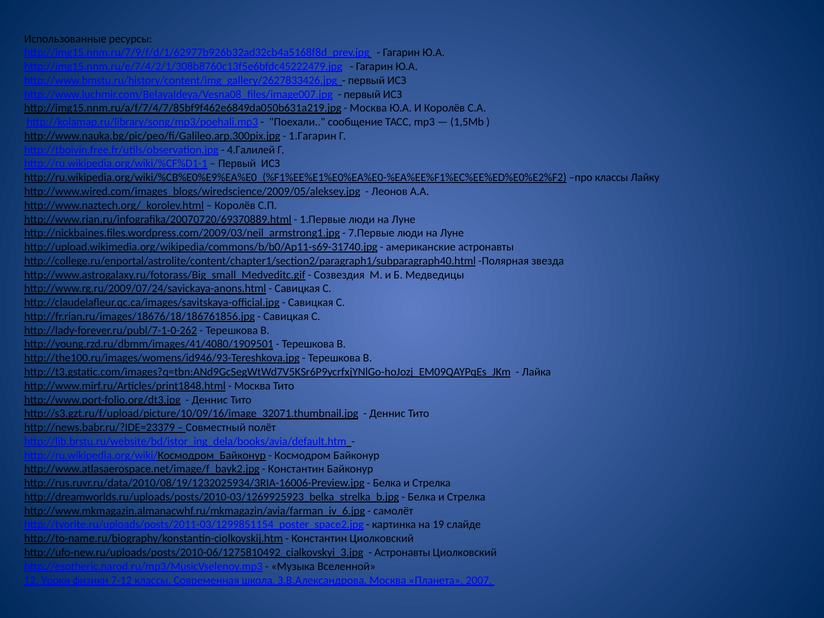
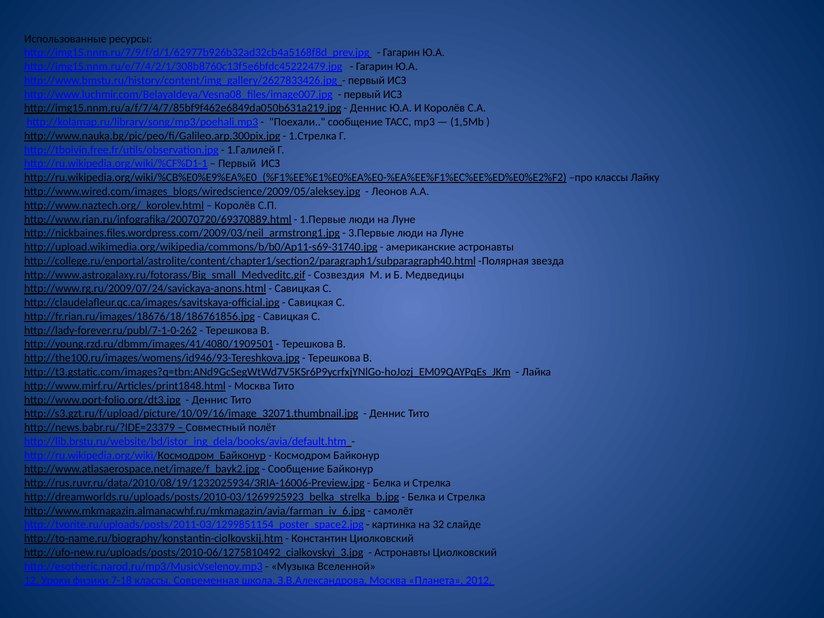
Москва at (368, 108): Москва -> Деннис
1.Гагарин: 1.Гагарин -> 1.Стрелка
4.Галилей: 4.Галилей -> 1.Галилей
7.Первые: 7.Первые -> 3.Первые
Константин at (296, 469): Константин -> Сообщение
19: 19 -> 32
7-12: 7-12 -> 7-18
2007: 2007 -> 2012
